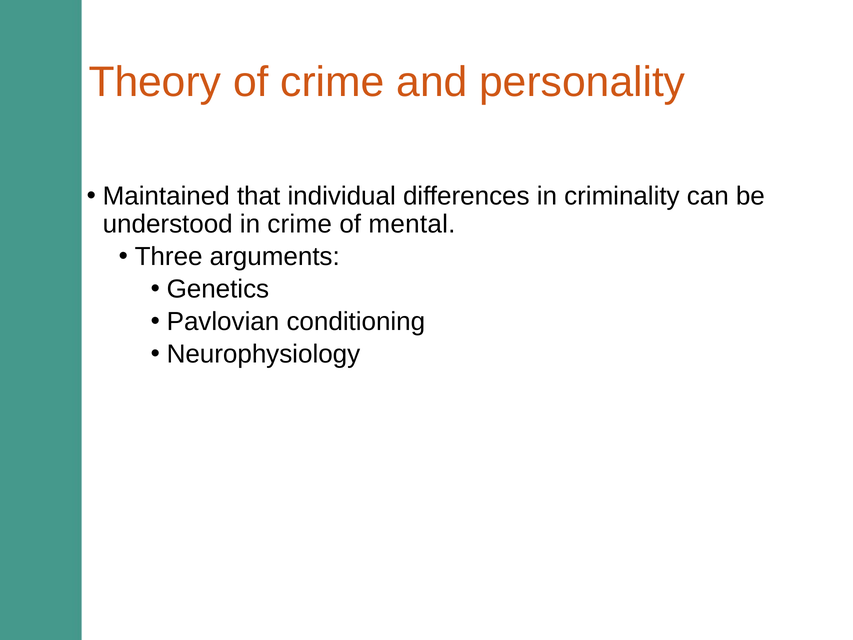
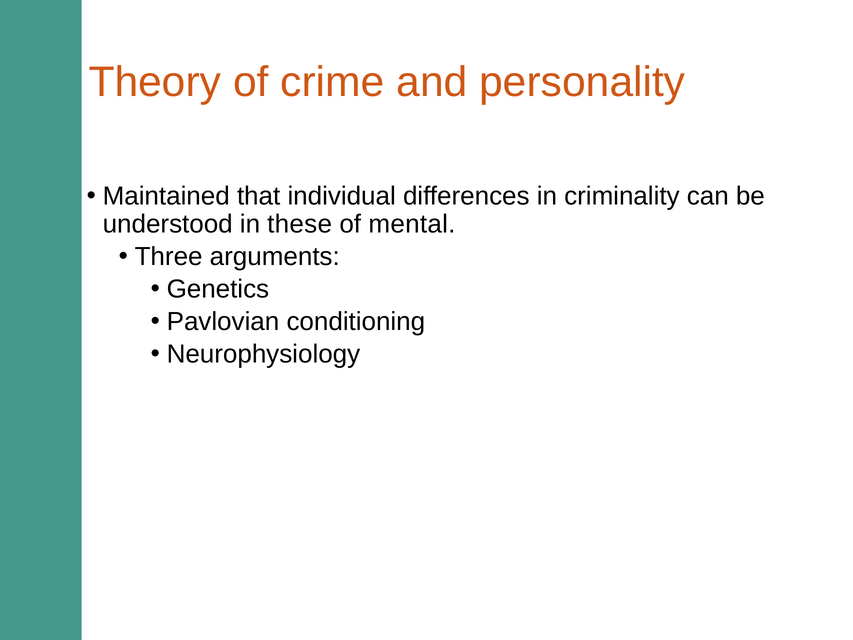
in crime: crime -> these
